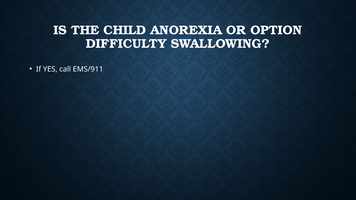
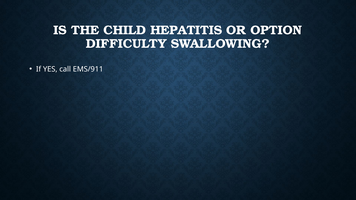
ANOREXIA: ANOREXIA -> HEPATITIS
